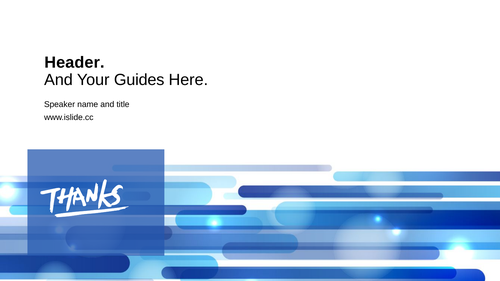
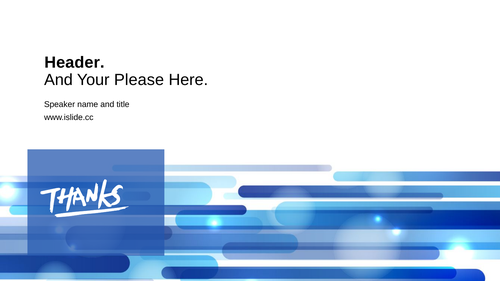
Guides: Guides -> Please
